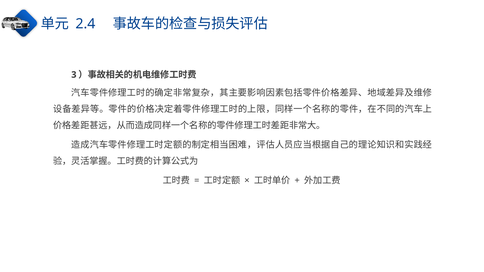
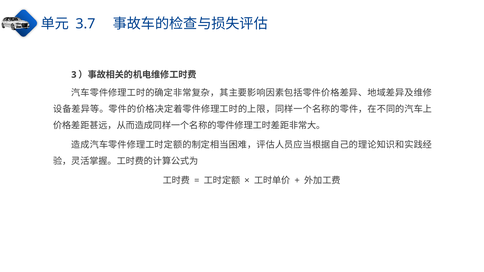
2.4: 2.4 -> 3.7
